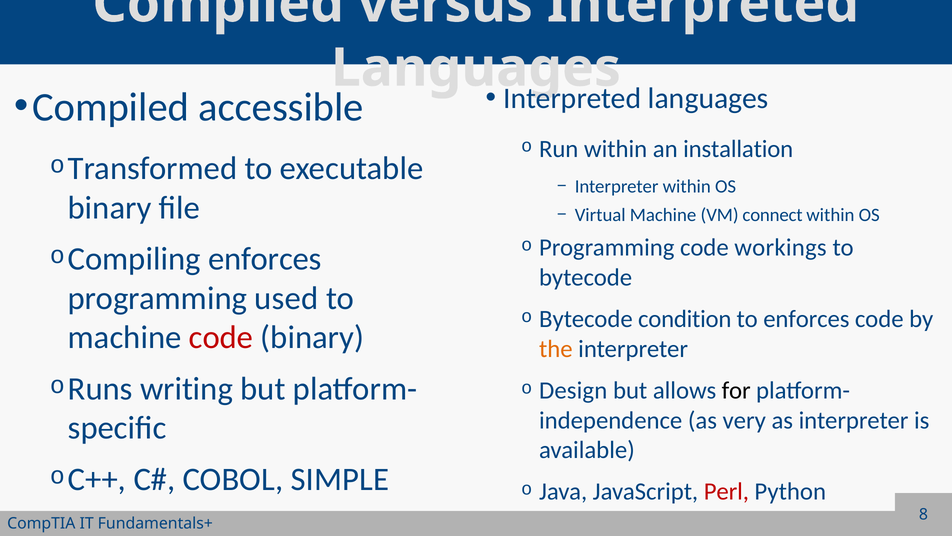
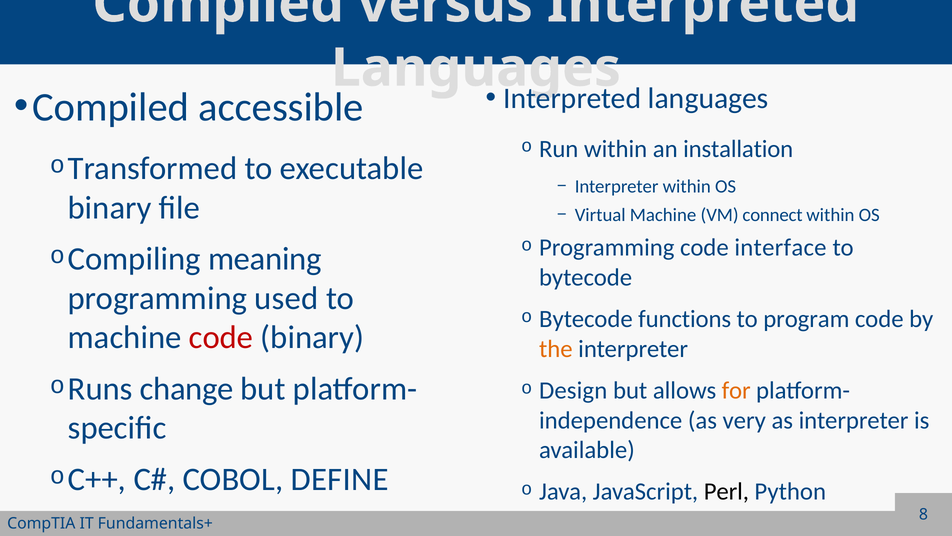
workings: workings -> interface
enforces at (265, 259): enforces -> meaning
condition: condition -> functions
to enforces: enforces -> program
writing: writing -> change
for colour: black -> orange
SIMPLE: SIMPLE -> DEFINE
Perl colour: red -> black
